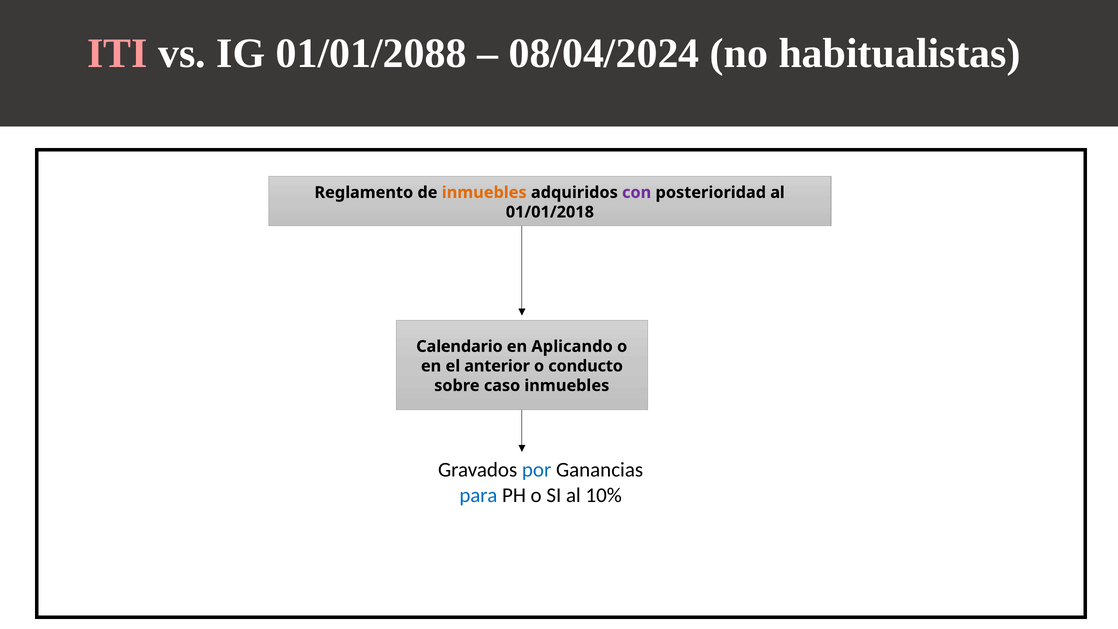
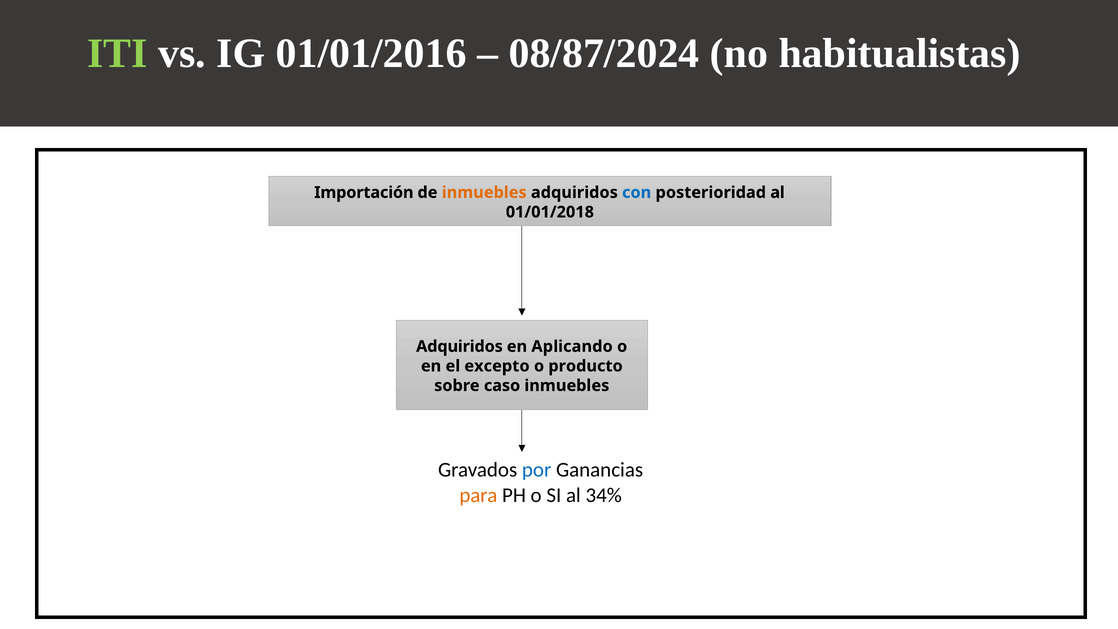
ITI colour: pink -> light green
01/01/2088: 01/01/2088 -> 01/01/2016
08/04/2024: 08/04/2024 -> 08/87/2024
Reglamento: Reglamento -> Importación
con colour: purple -> blue
Calendario at (459, 346): Calendario -> Adquiridos
anterior: anterior -> excepto
conducto: conducto -> producto
para colour: blue -> orange
10%: 10% -> 34%
